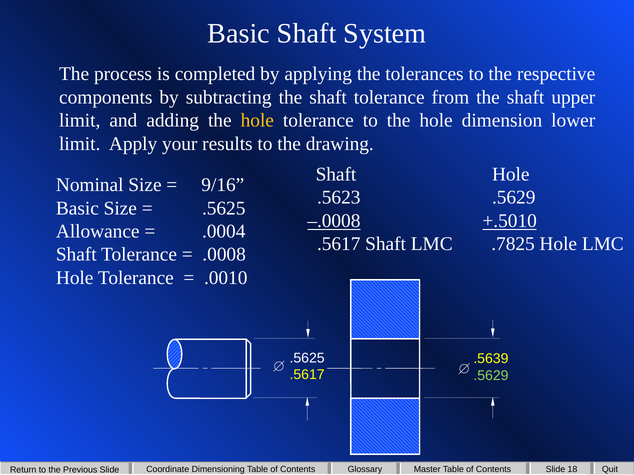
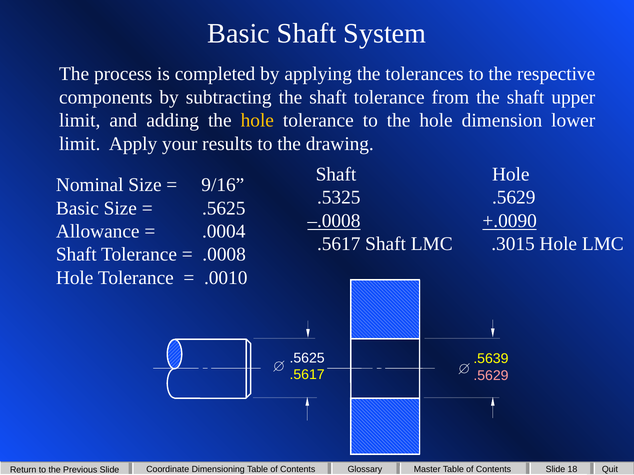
.5623: .5623 -> .5325
+.5010: +.5010 -> +.0090
.7825: .7825 -> .3015
.5629 at (491, 376) colour: light green -> pink
